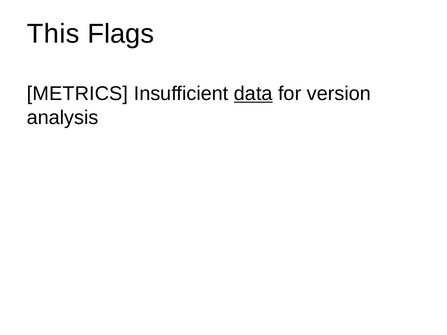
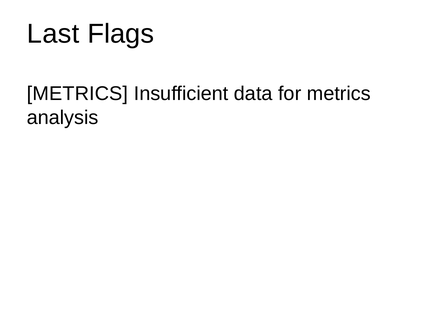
This: This -> Last
data underline: present -> none
for version: version -> metrics
